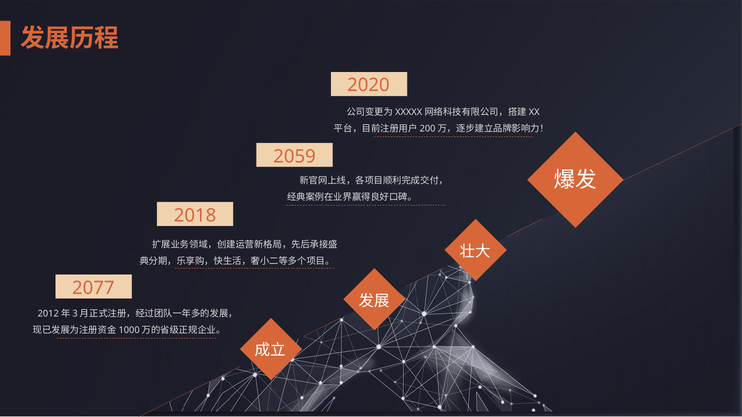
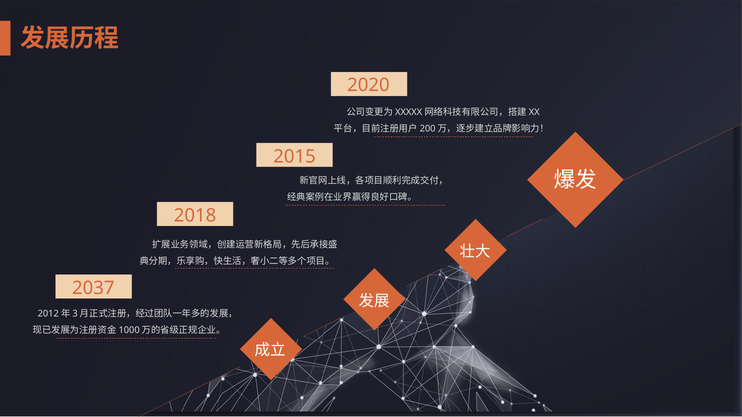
2059: 2059 -> 2015
2077: 2077 -> 2037
